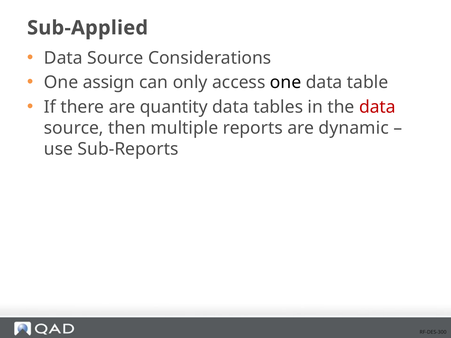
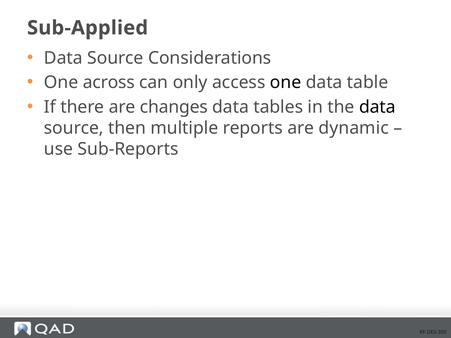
assign: assign -> across
quantity: quantity -> changes
data at (377, 107) colour: red -> black
